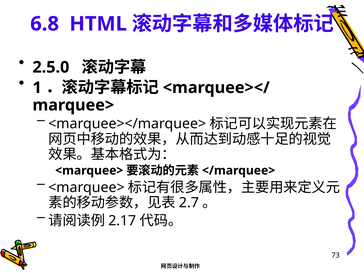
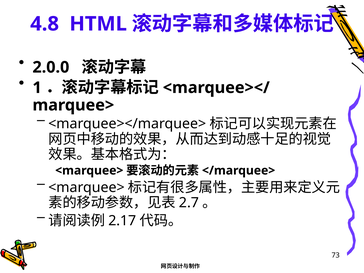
6.8: 6.8 -> 4.8
2.5.0: 2.5.0 -> 2.0.0
